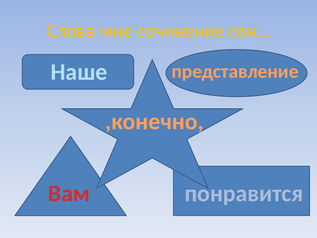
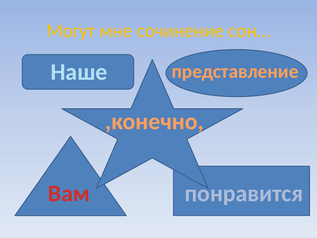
Слова: Слова -> Могут
